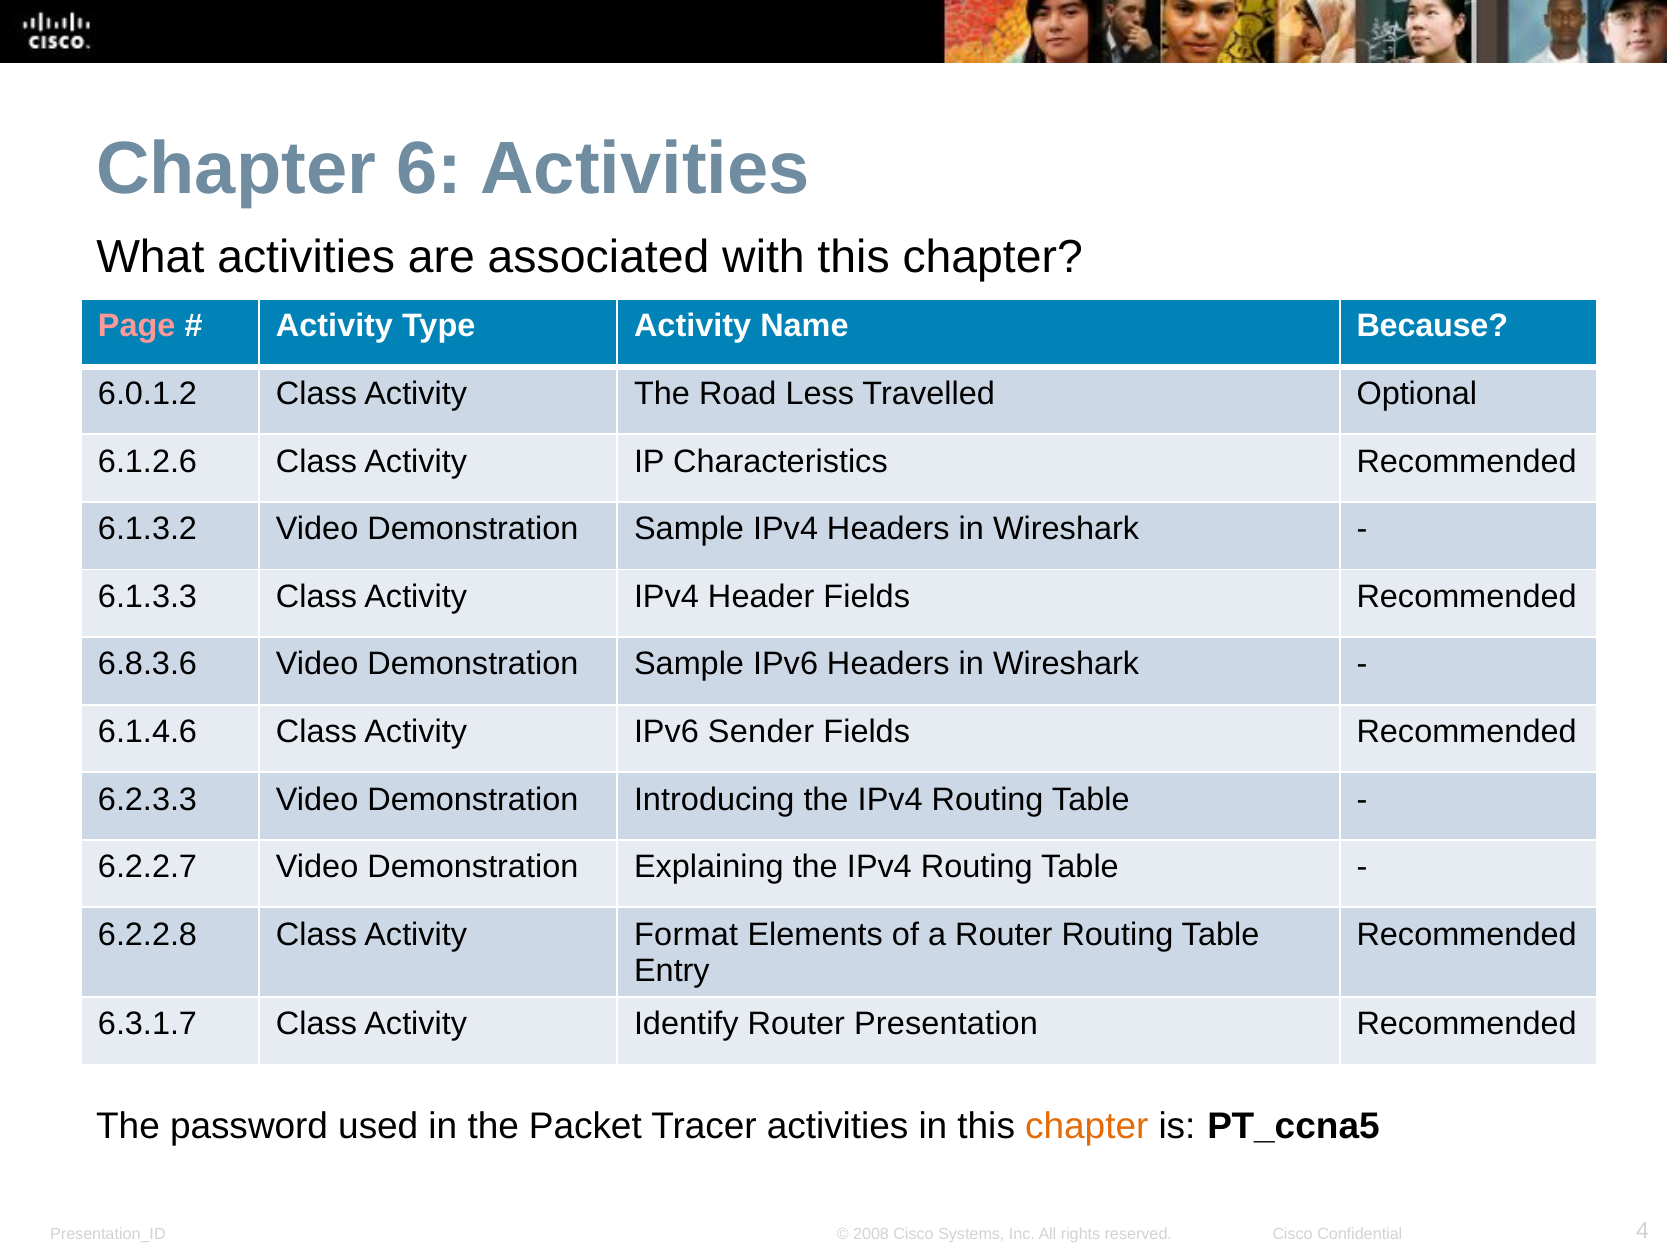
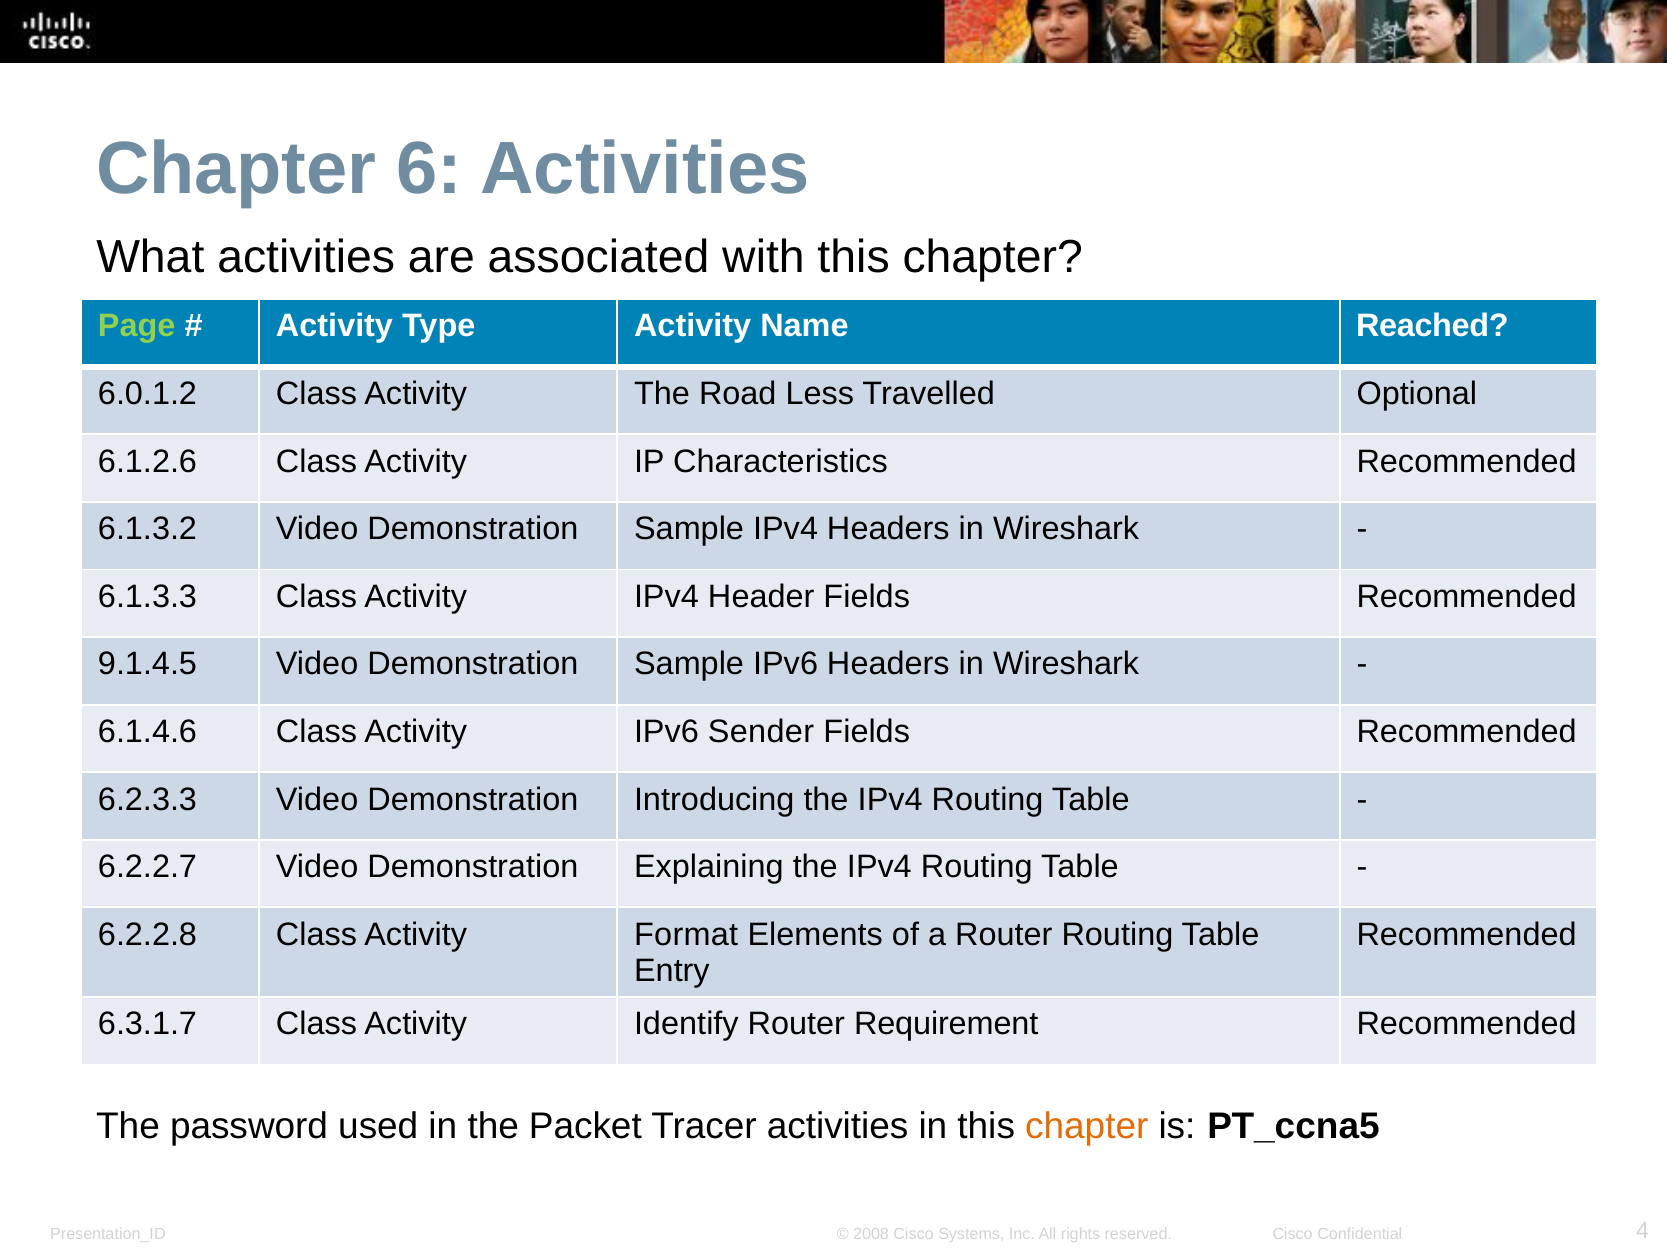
Page colour: pink -> light green
Because: Because -> Reached
6.8.3.6: 6.8.3.6 -> 9.1.4.5
Presentation: Presentation -> Requirement
